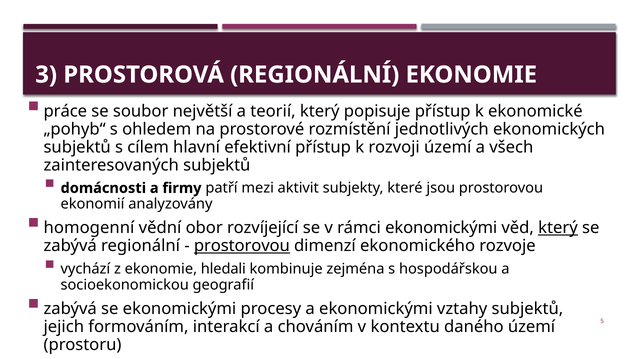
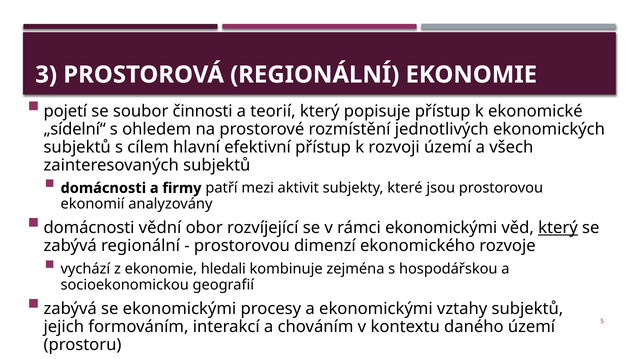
práce: práce -> pojetí
největší: největší -> činnosti
„pohyb“: „pohyb“ -> „sídelní“
homogenní at (89, 228): homogenní -> domácnosti
prostorovou at (242, 246) underline: present -> none
